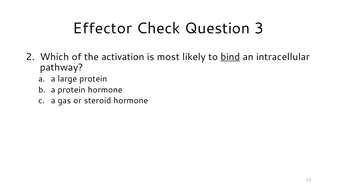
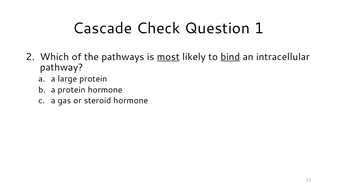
Effector: Effector -> Cascade
3: 3 -> 1
activation: activation -> pathways
most underline: none -> present
